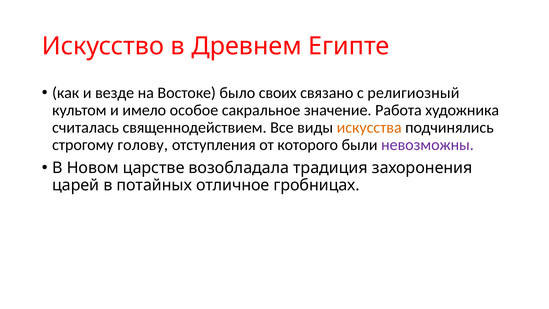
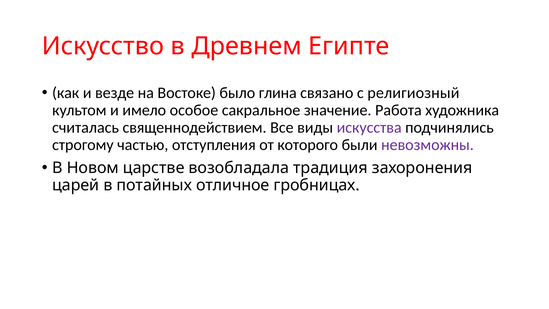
своих: своих -> глина
искусства colour: orange -> purple
голову: голову -> частью
